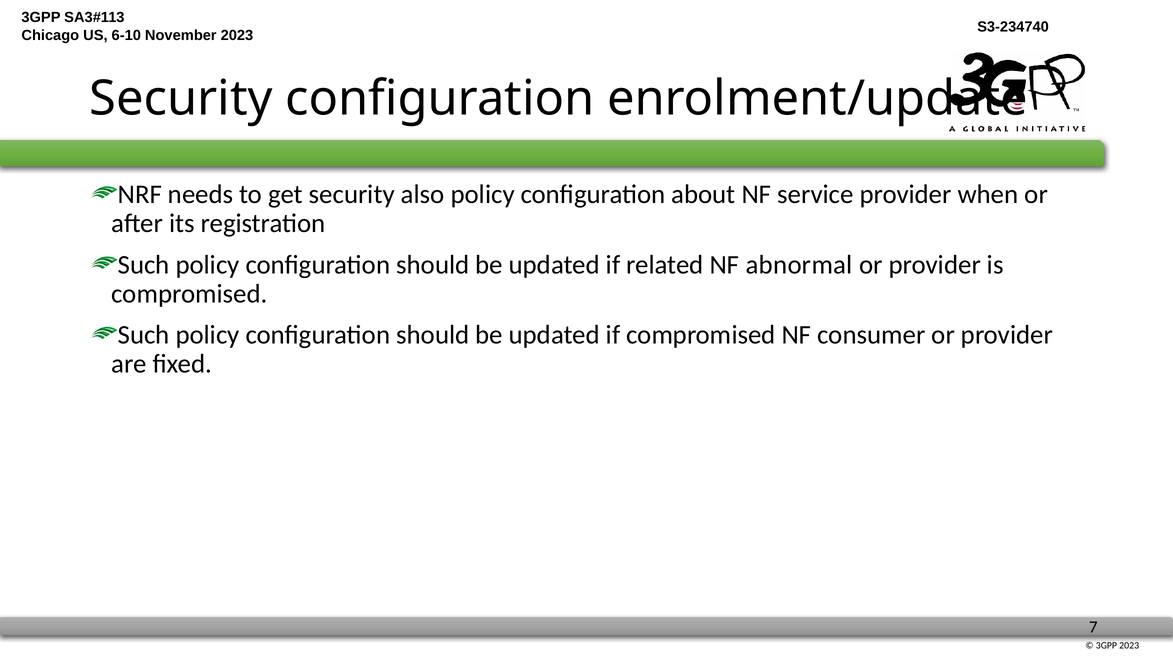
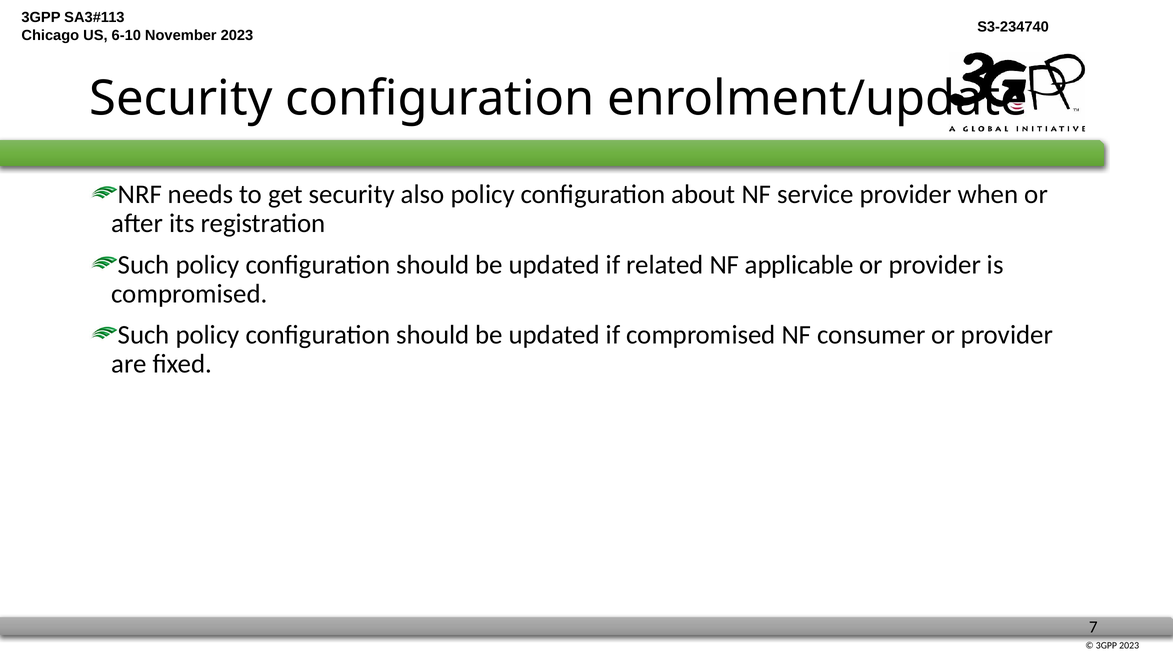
abnormal: abnormal -> applicable
